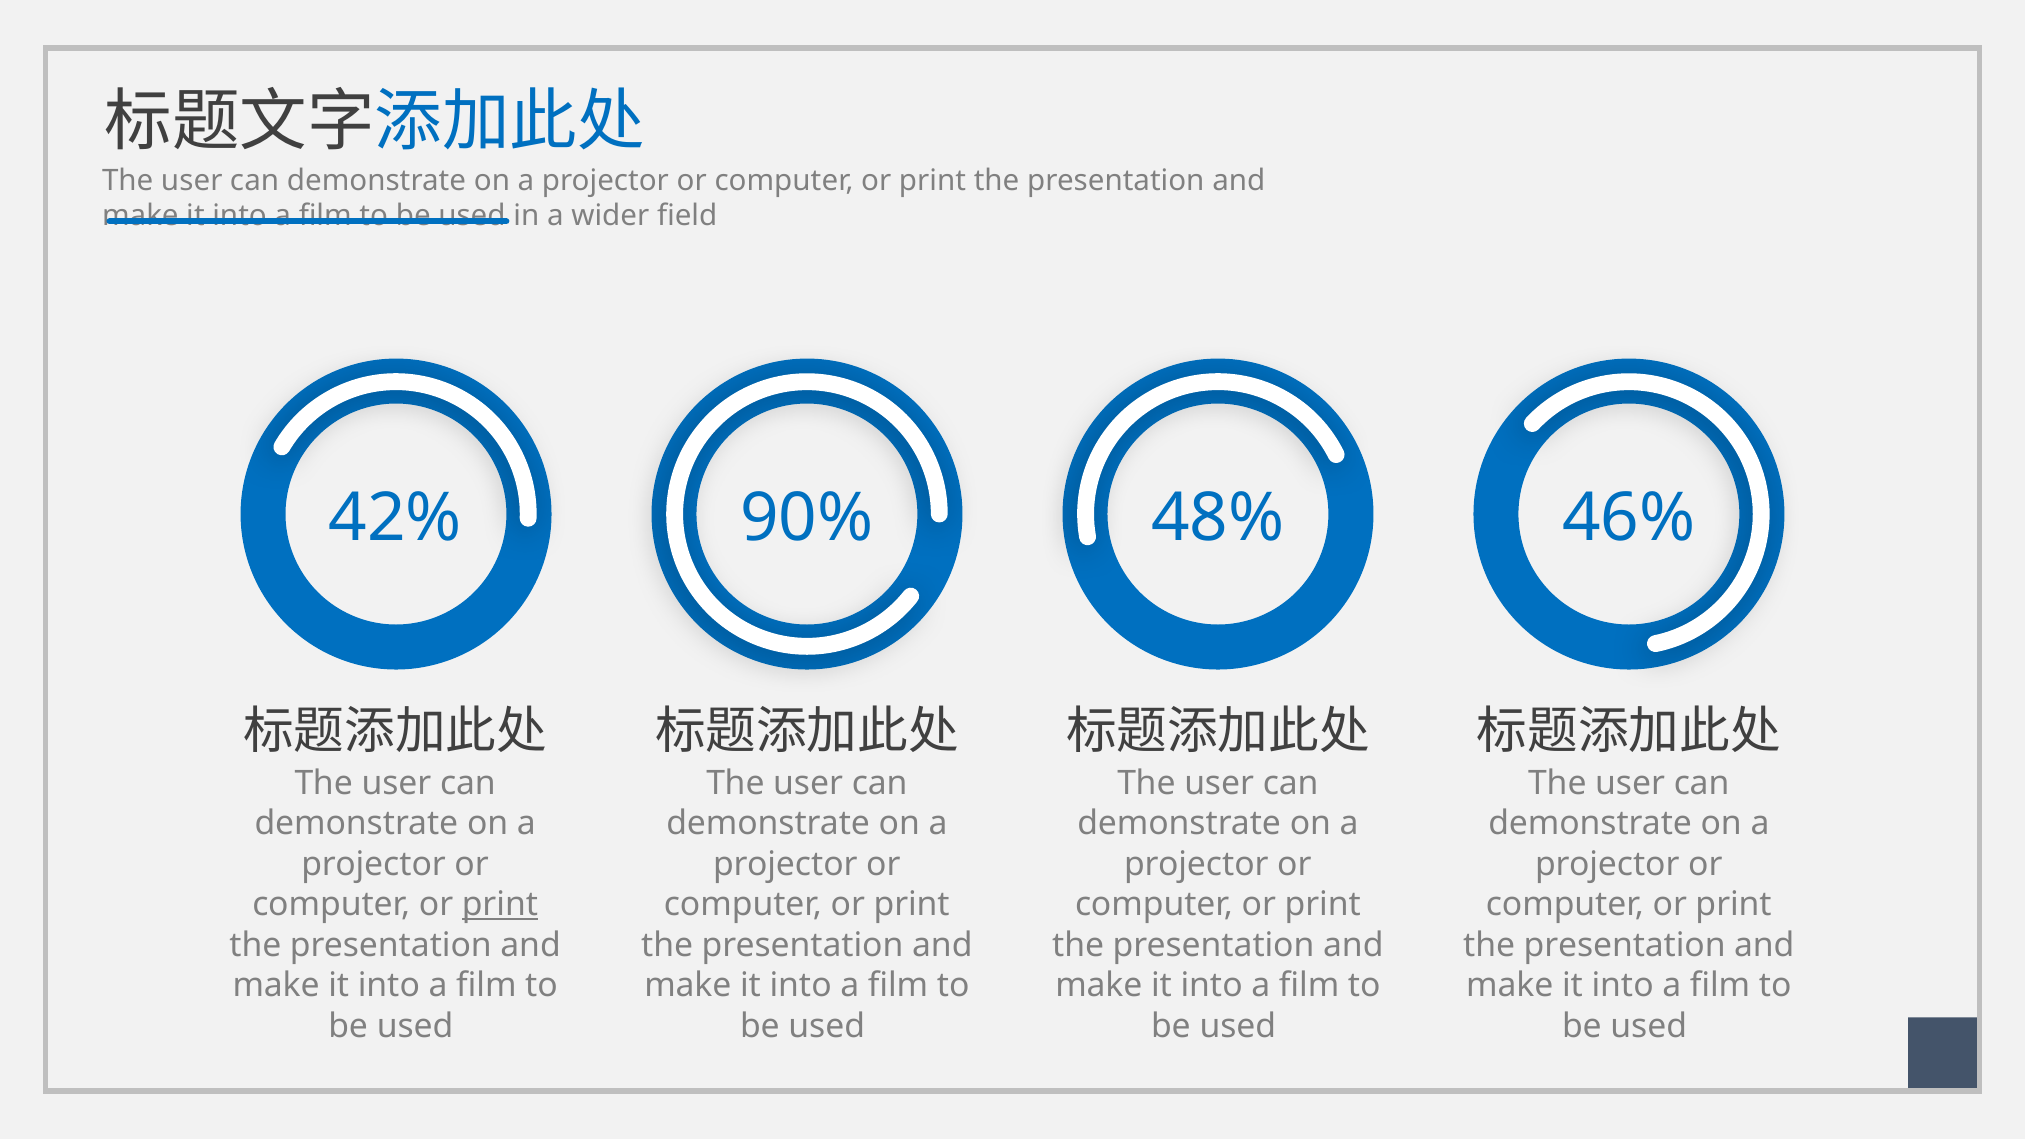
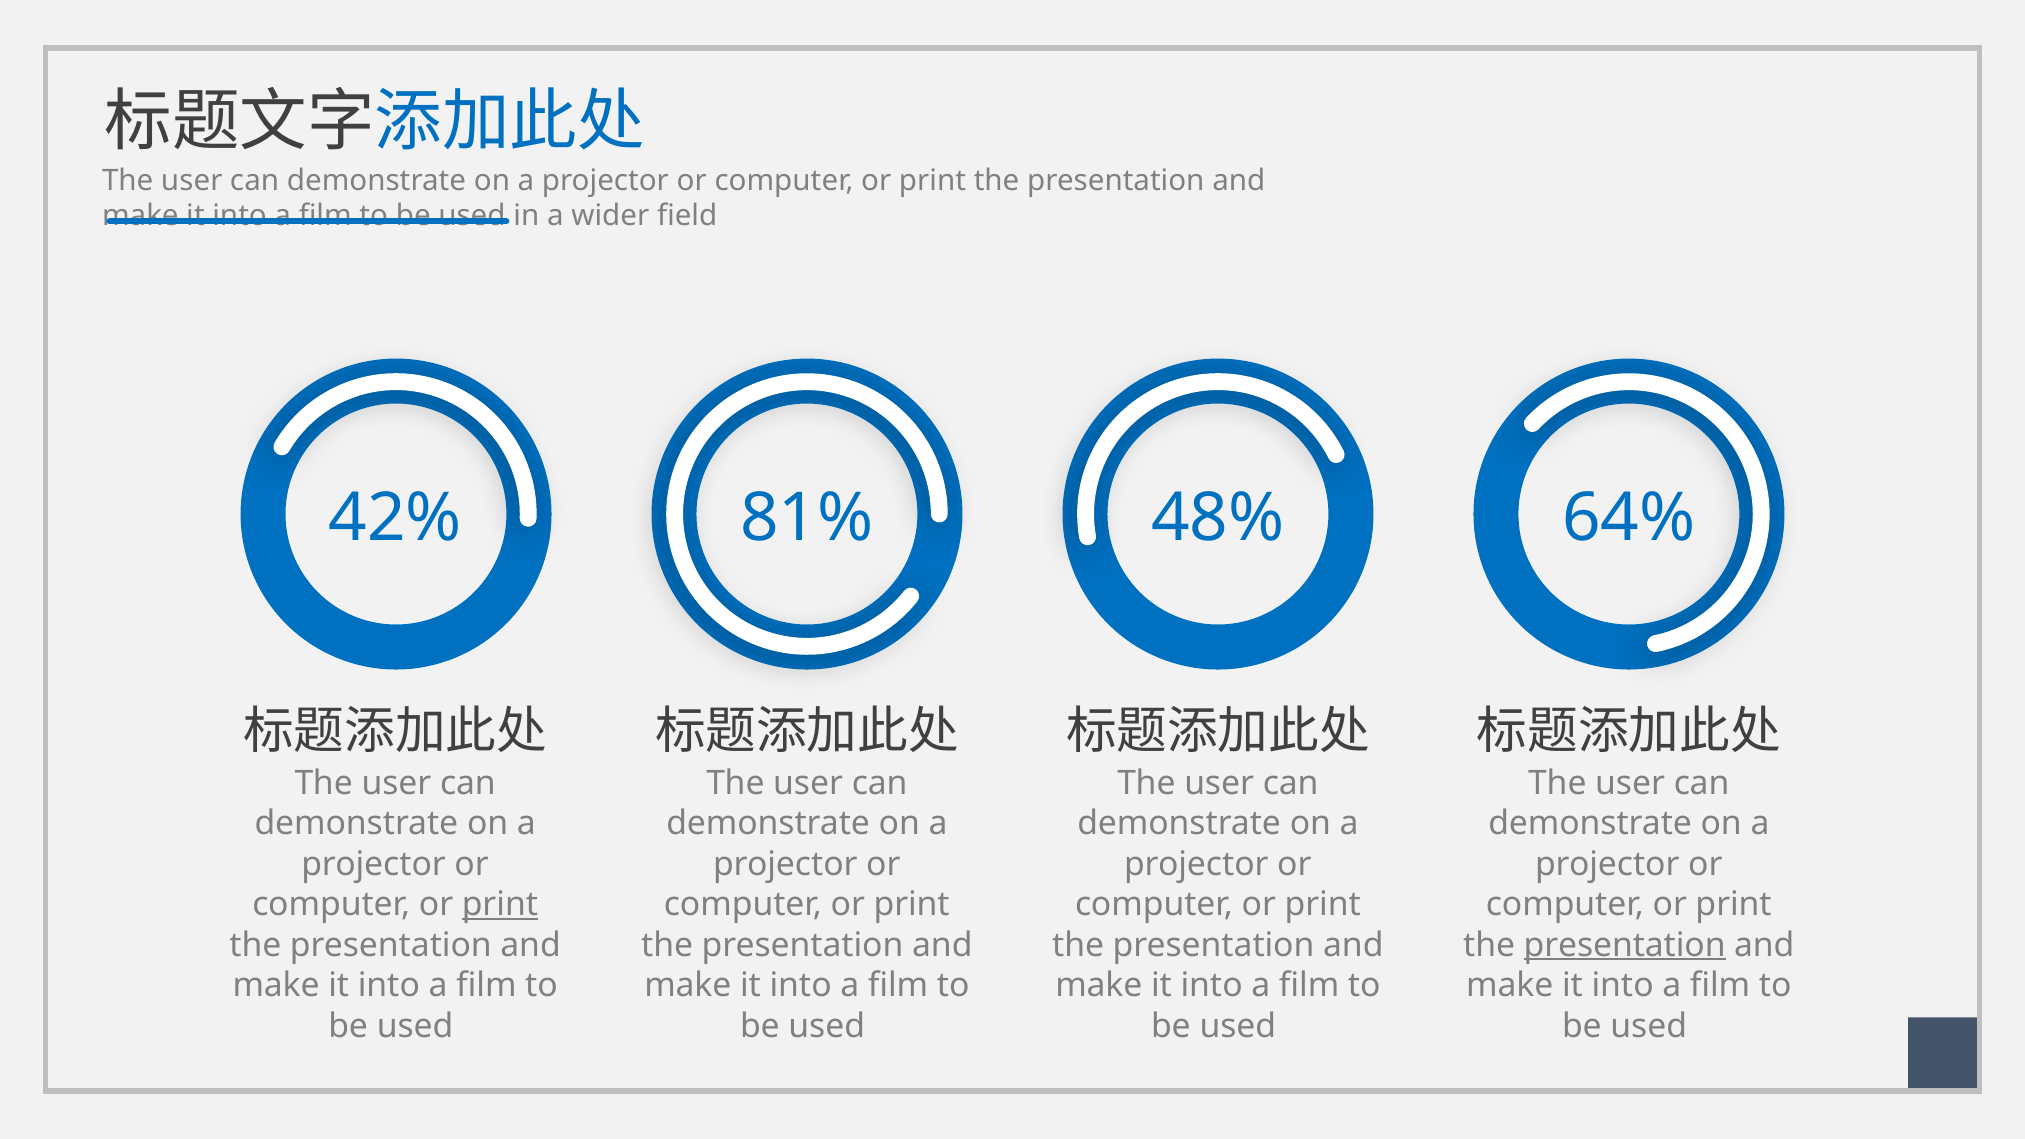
90%: 90% -> 81%
46%: 46% -> 64%
presentation at (1625, 945) underline: none -> present
